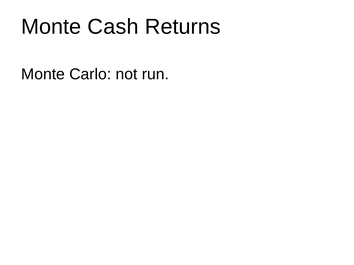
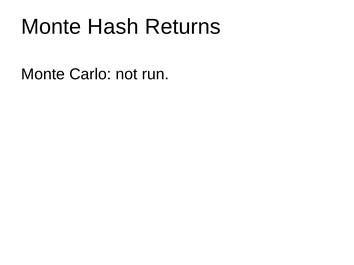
Cash: Cash -> Hash
